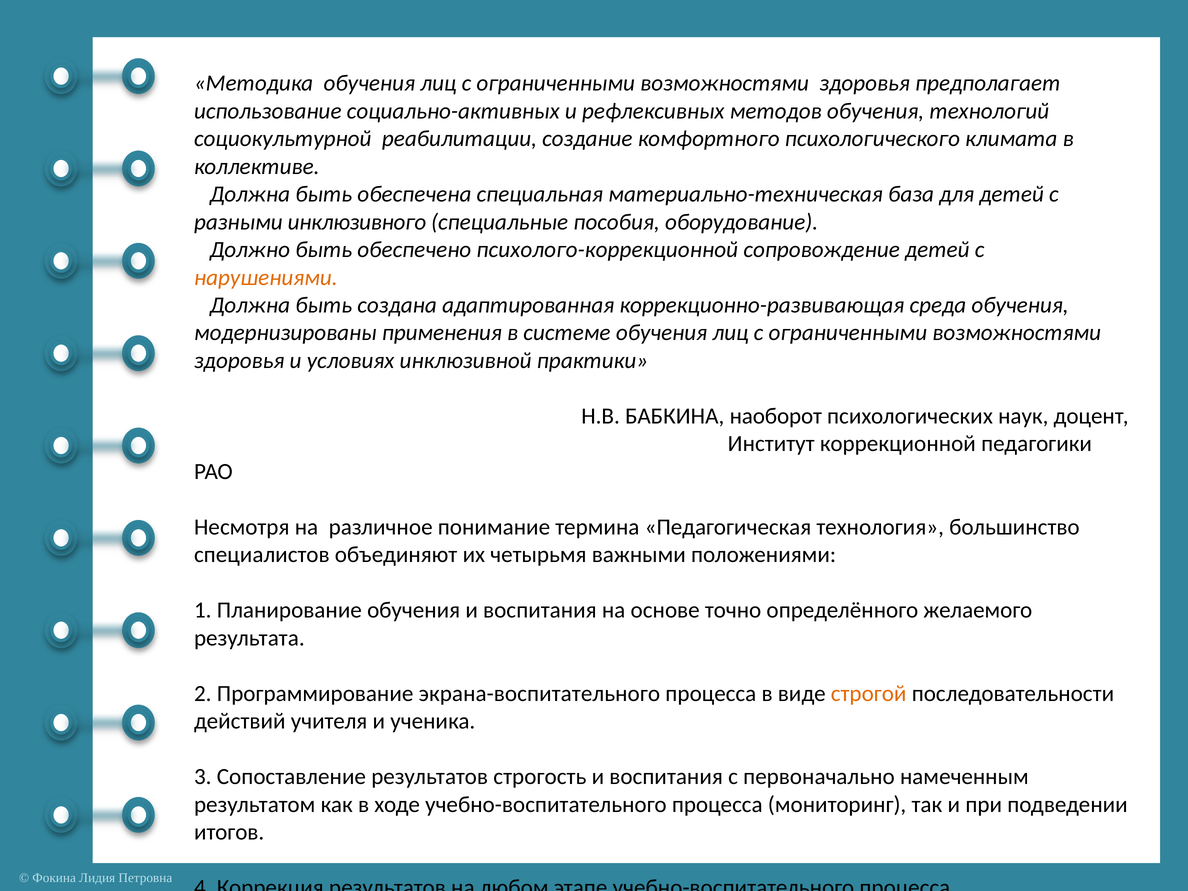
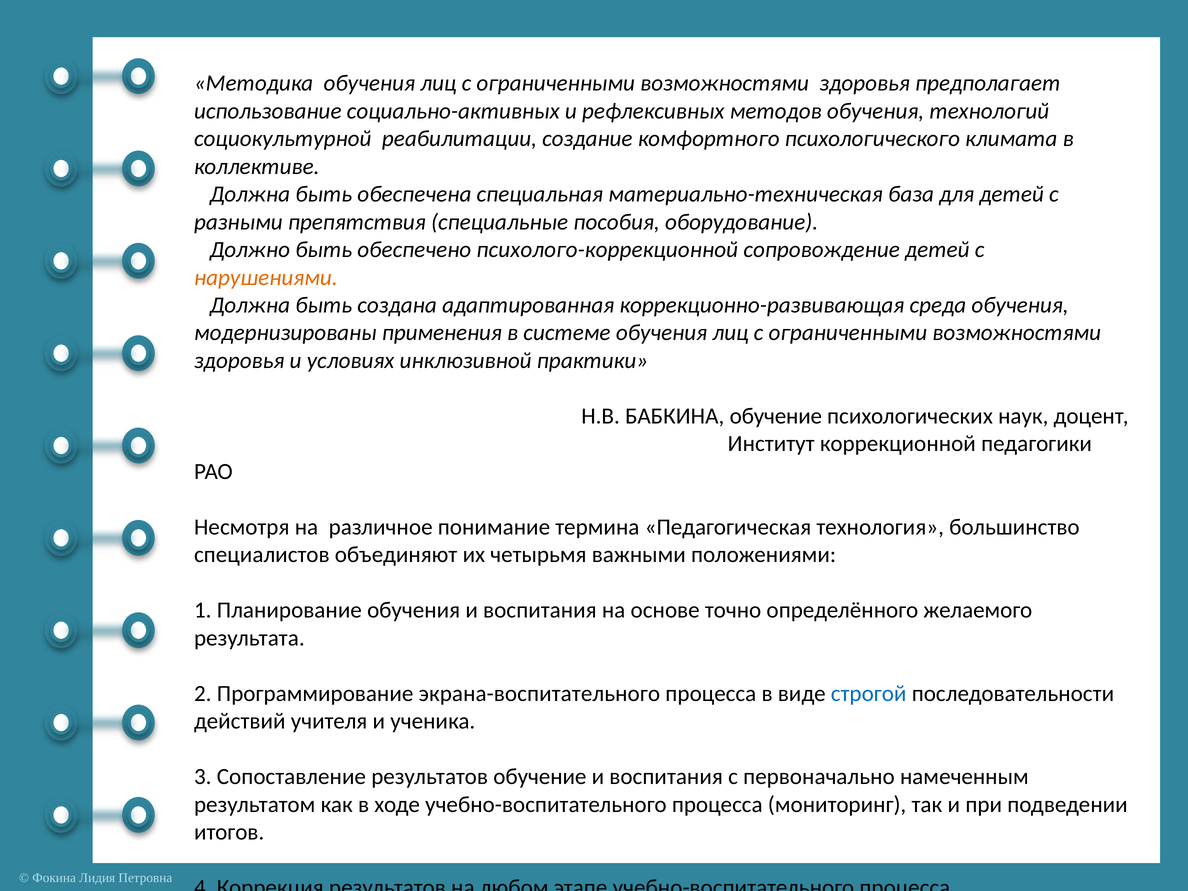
инклюзивного: инклюзивного -> препятствия
БАБКИНА наоборот: наоборот -> обучение
строгой colour: orange -> blue
результатов строгость: строгость -> обучение
